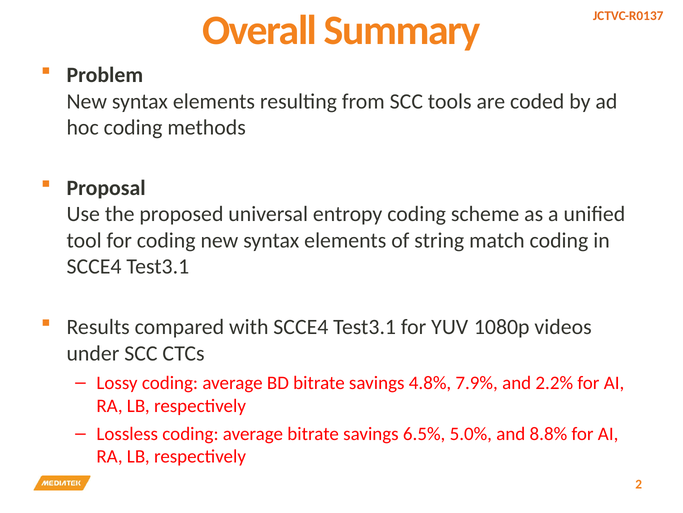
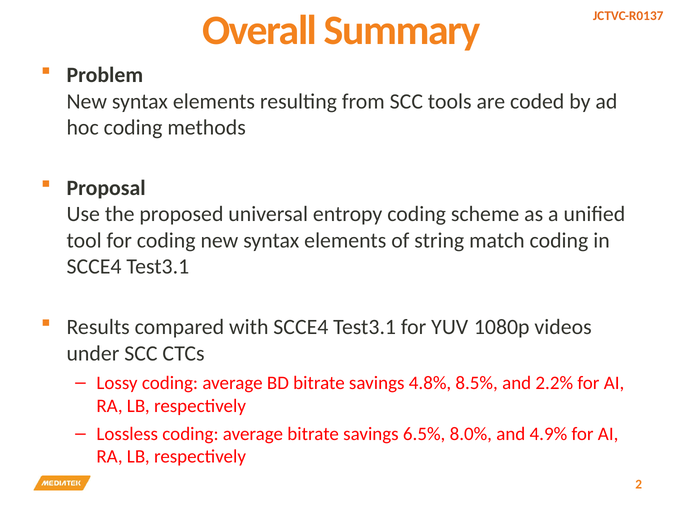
7.9%: 7.9% -> 8.5%
5.0%: 5.0% -> 8.0%
8.8%: 8.8% -> 4.9%
